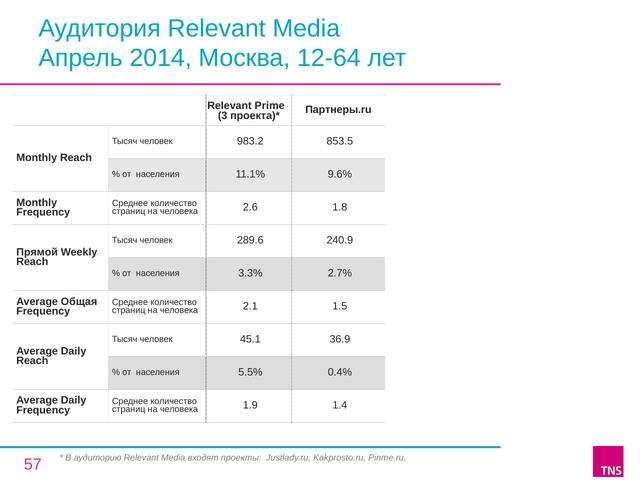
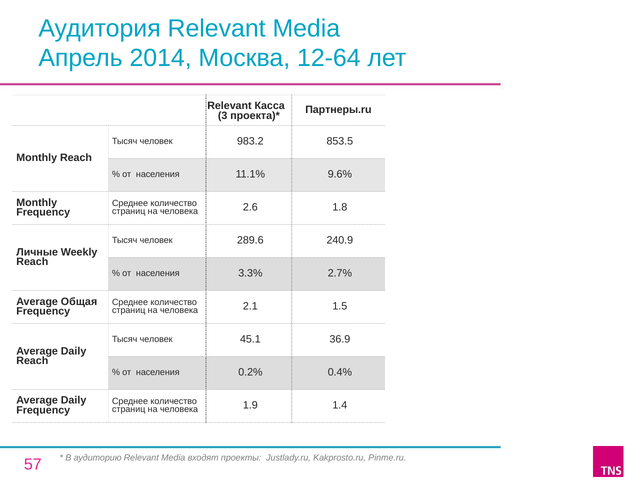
Prime: Prime -> Касса
Прямой: Прямой -> Личные
5.5%: 5.5% -> 0.2%
